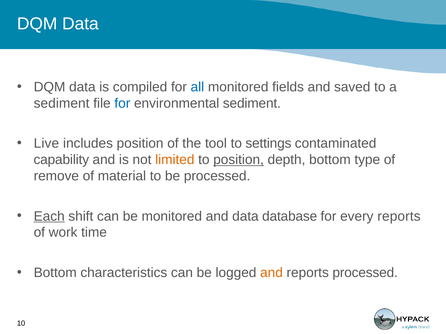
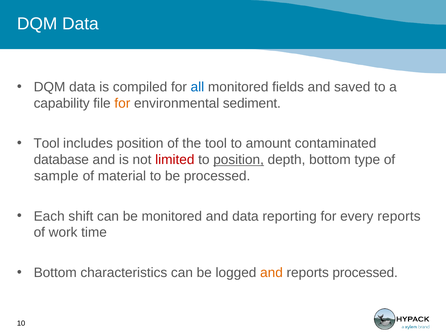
sediment at (62, 104): sediment -> capability
for at (122, 104) colour: blue -> orange
Live at (46, 144): Live -> Tool
settings: settings -> amount
capability: capability -> database
limited colour: orange -> red
remove: remove -> sample
Each underline: present -> none
database: database -> reporting
